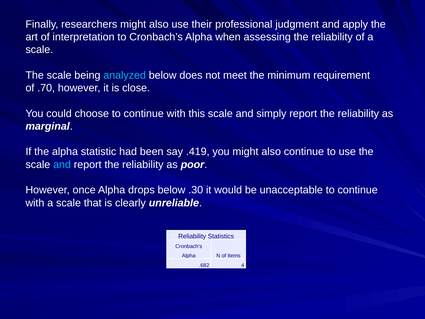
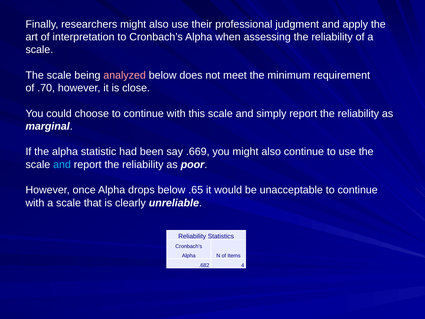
analyzed colour: light blue -> pink
.419: .419 -> .669
.30: .30 -> .65
